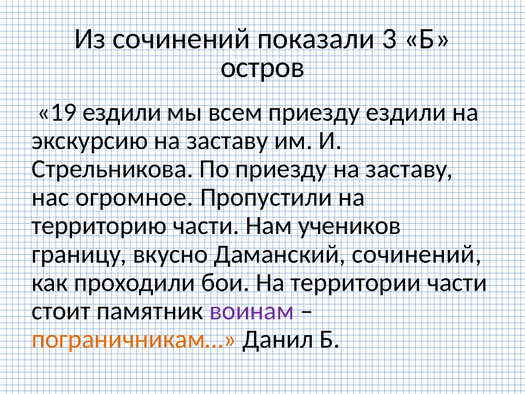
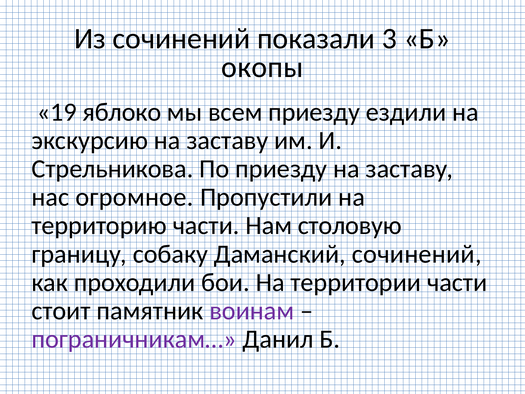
остров: остров -> окопы
19 ездили: ездили -> яблоко
учеников: учеников -> столовую
вкусно: вкусно -> собаку
пограничникам… colour: orange -> purple
